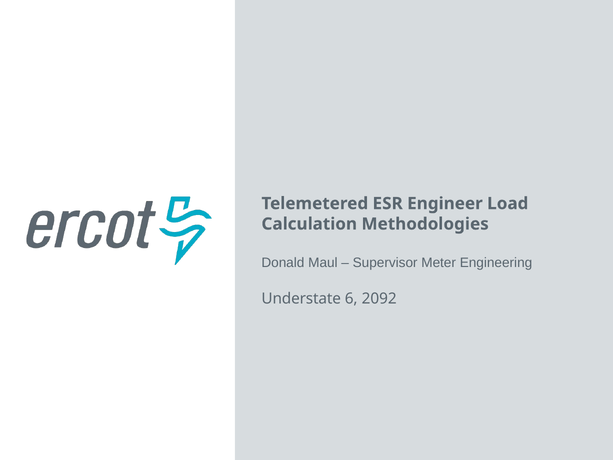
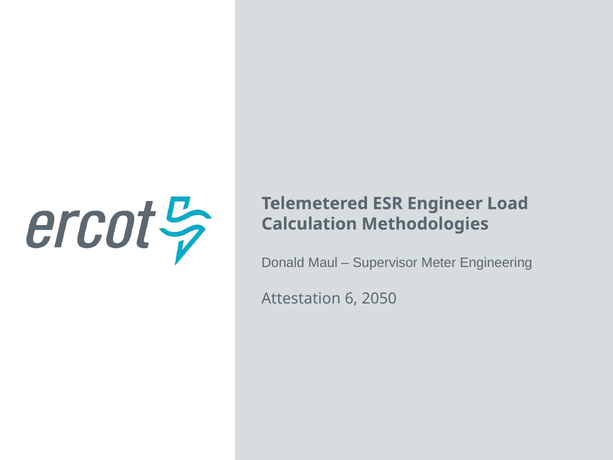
Understate: Understate -> Attestation
2092: 2092 -> 2050
